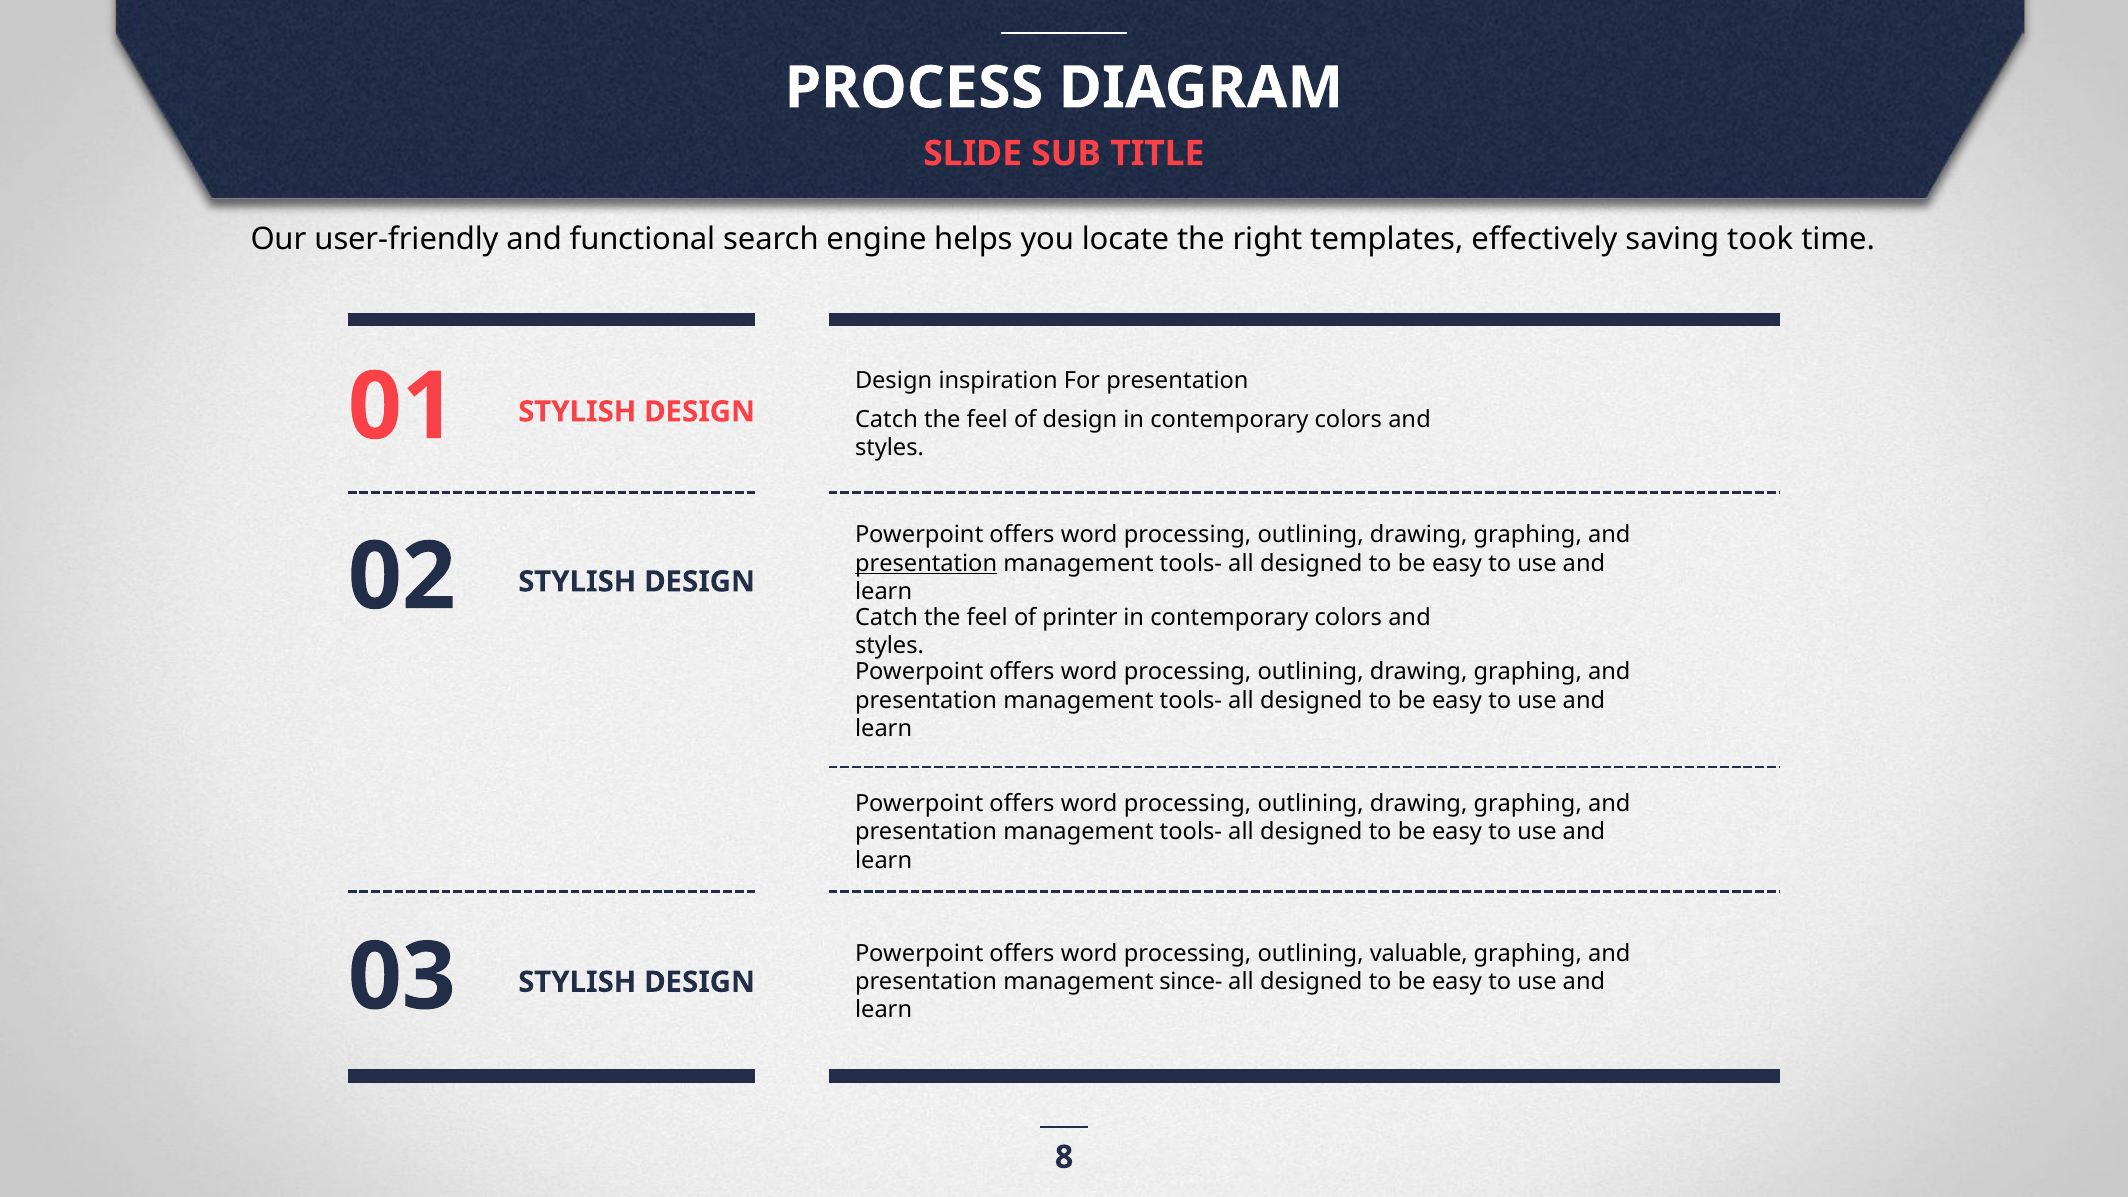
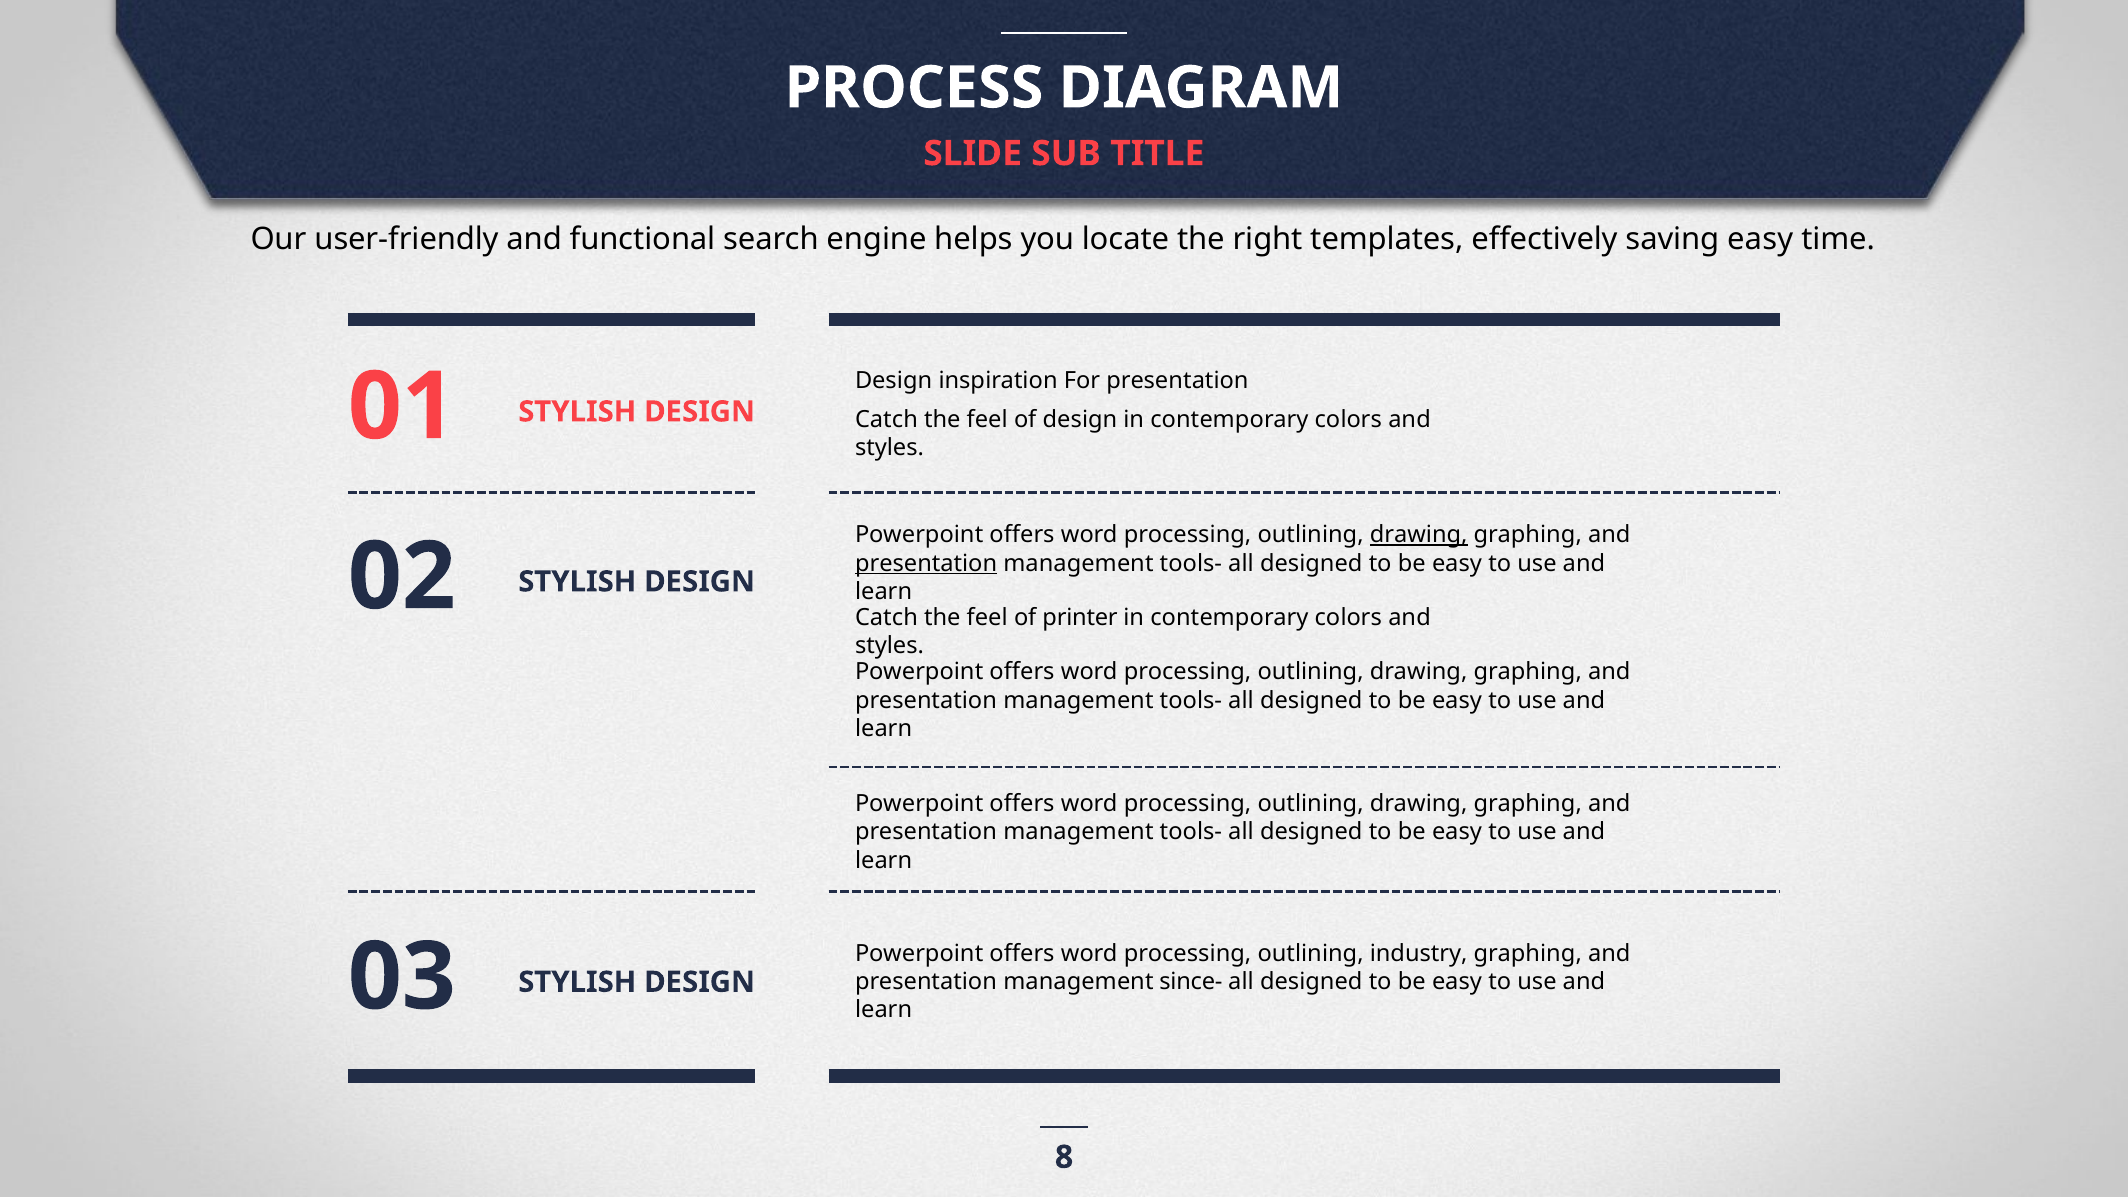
saving took: took -> easy
drawing at (1419, 535) underline: none -> present
valuable: valuable -> industry
